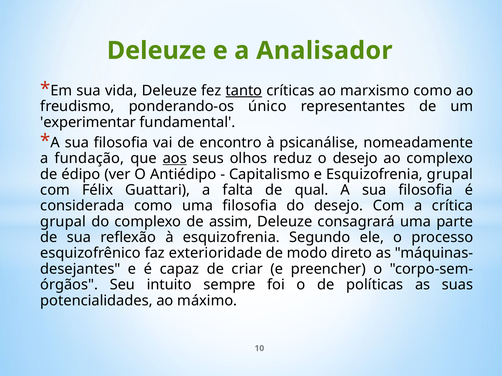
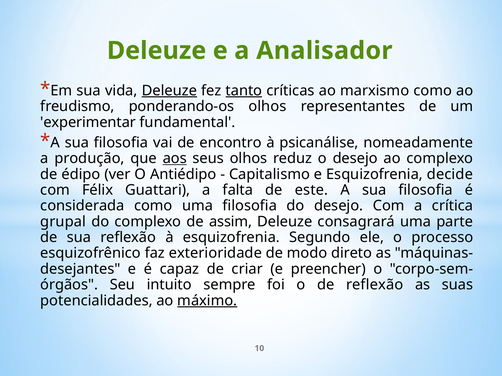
Deleuze at (169, 91) underline: none -> present
ponderando-os único: único -> olhos
fundação: fundação -> produção
Esquizofrenia grupal: grupal -> decide
qual: qual -> este
de políticas: políticas -> reflexão
máximo underline: none -> present
